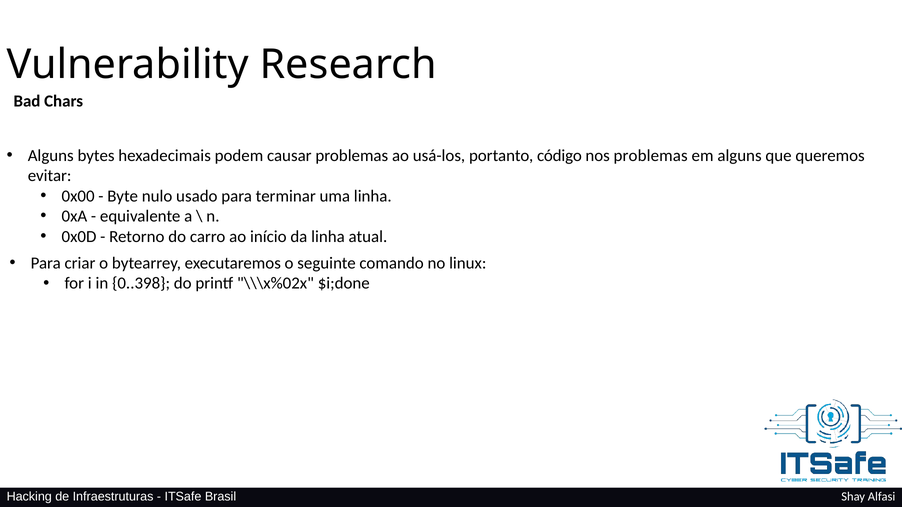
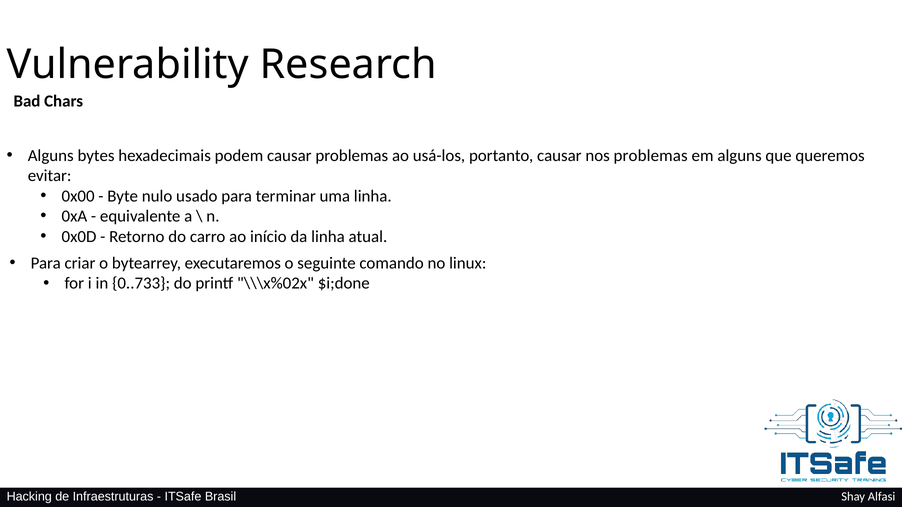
portanto código: código -> causar
0..398: 0..398 -> 0..733
